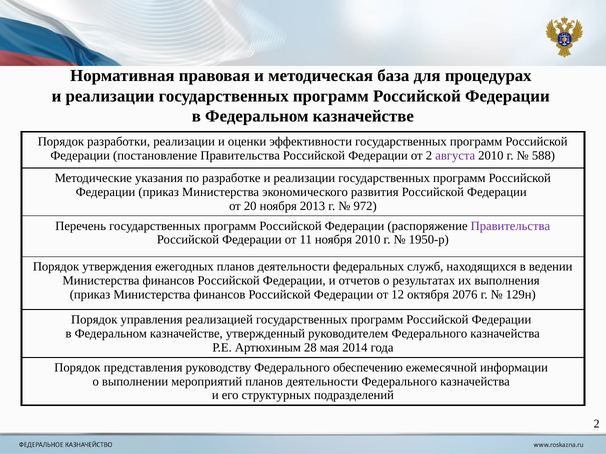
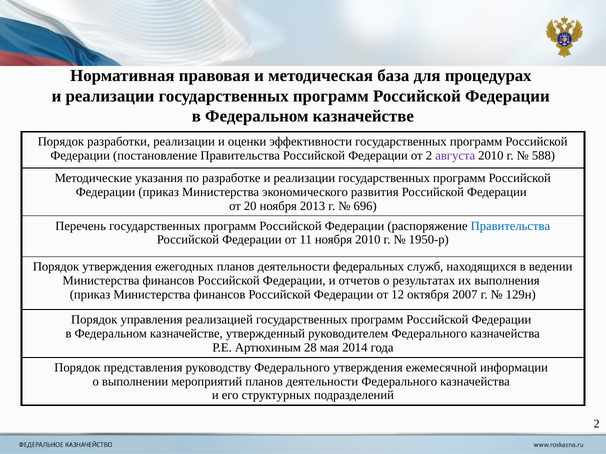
972: 972 -> 696
Правительства at (510, 226) colour: purple -> blue
2076: 2076 -> 2007
Федерального обеспечению: обеспечению -> утверждения
